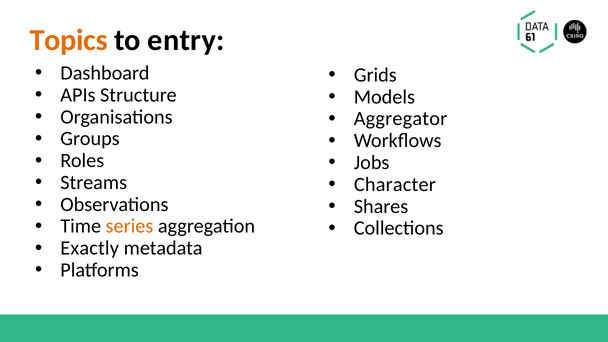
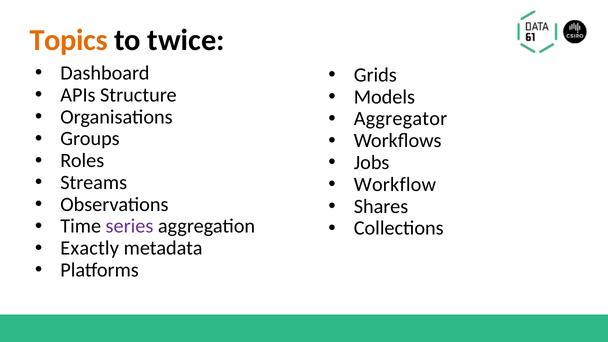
entry: entry -> twice
Character: Character -> Workflow
series colour: orange -> purple
